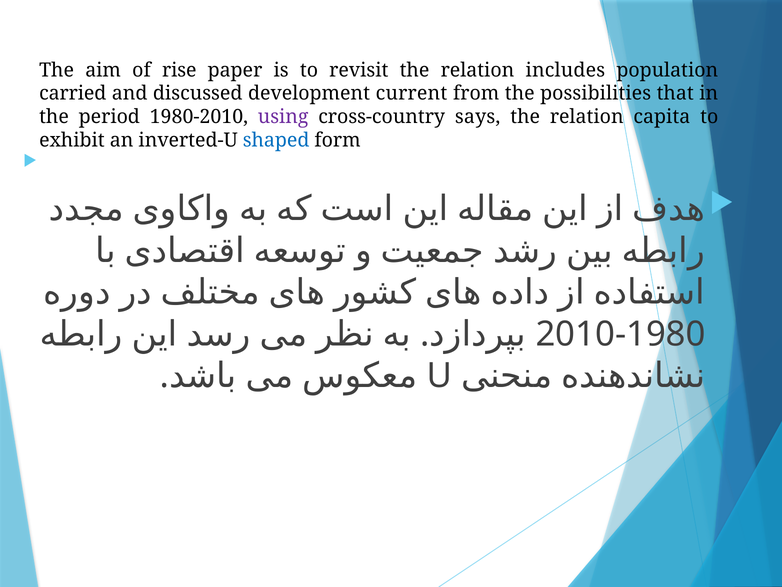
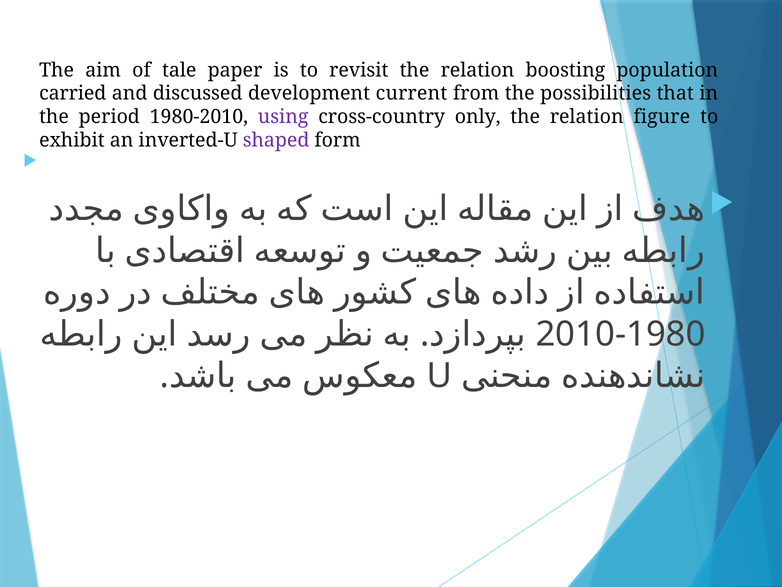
rise: rise -> tale
includes: includes -> boosting
says: says -> only
capita: capita -> figure
shaped colour: blue -> purple
